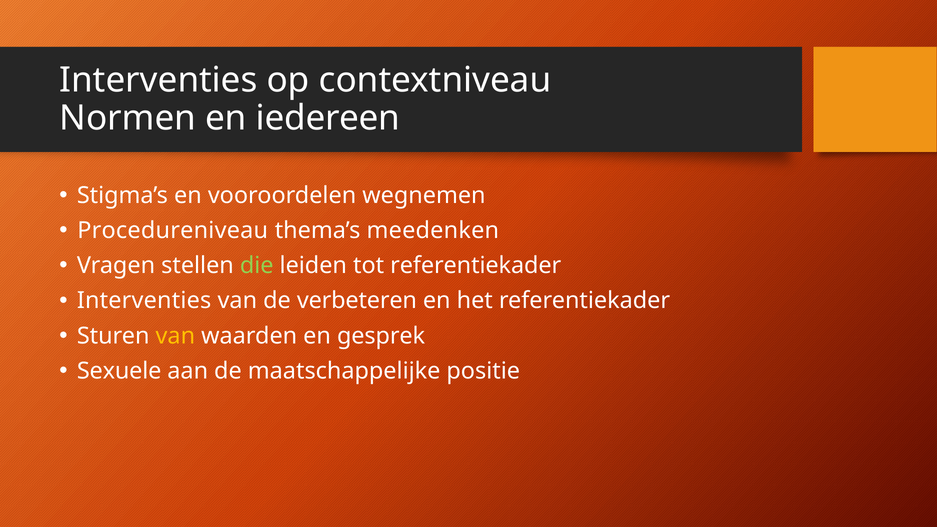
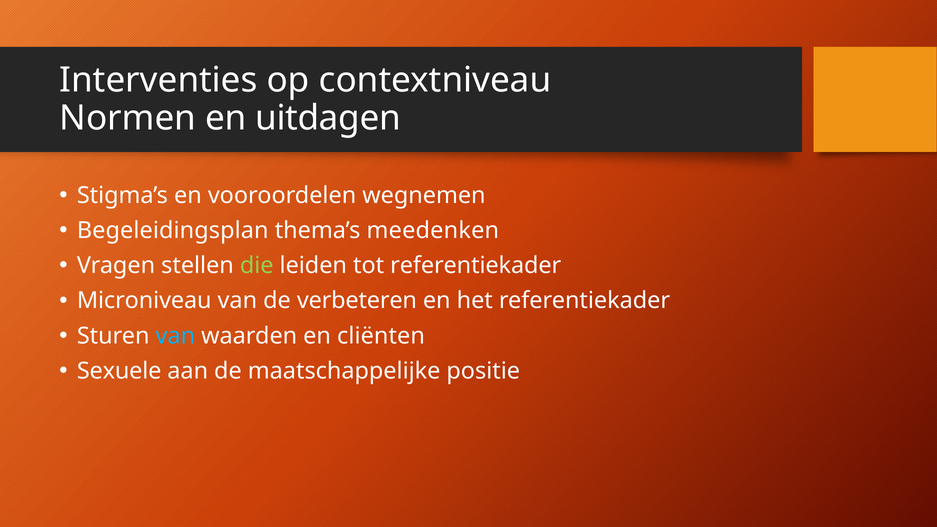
iedereen: iedereen -> uitdagen
Procedureniveau: Procedureniveau -> Begeleidingsplan
Interventies at (144, 301): Interventies -> Microniveau
van at (175, 336) colour: yellow -> light blue
gesprek: gesprek -> cliënten
